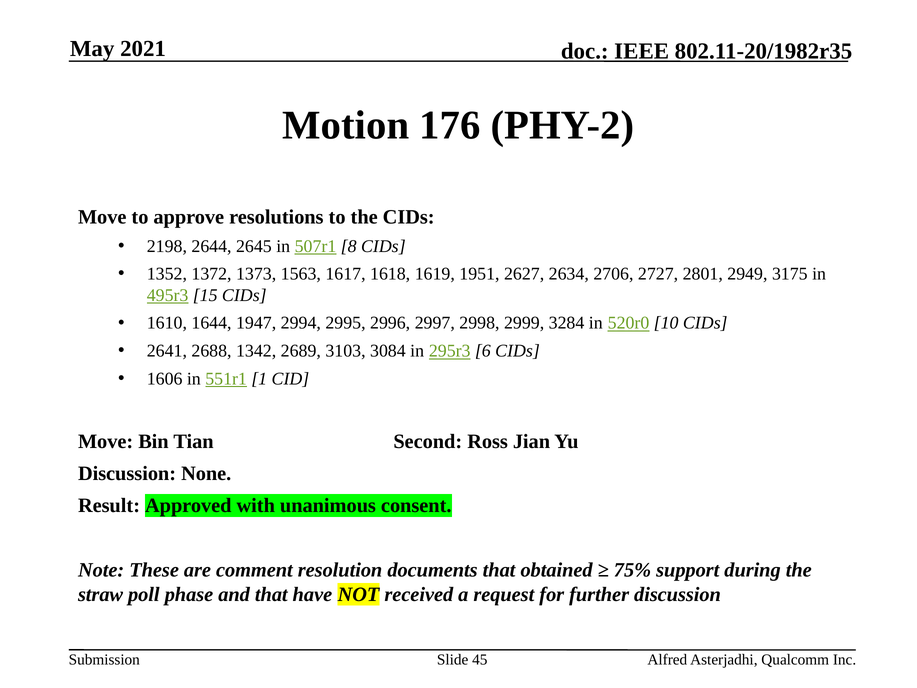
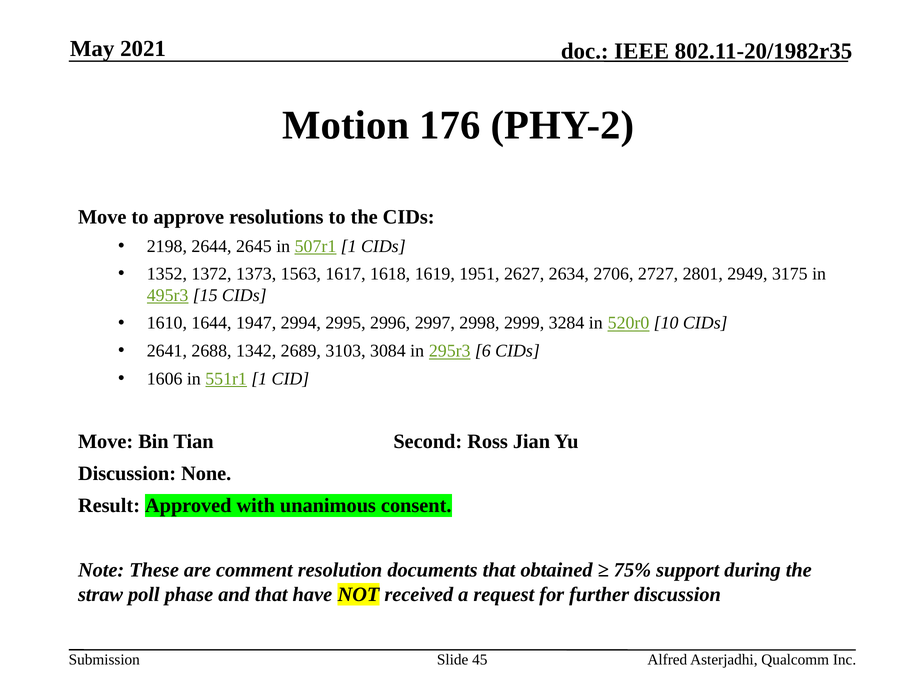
507r1 8: 8 -> 1
